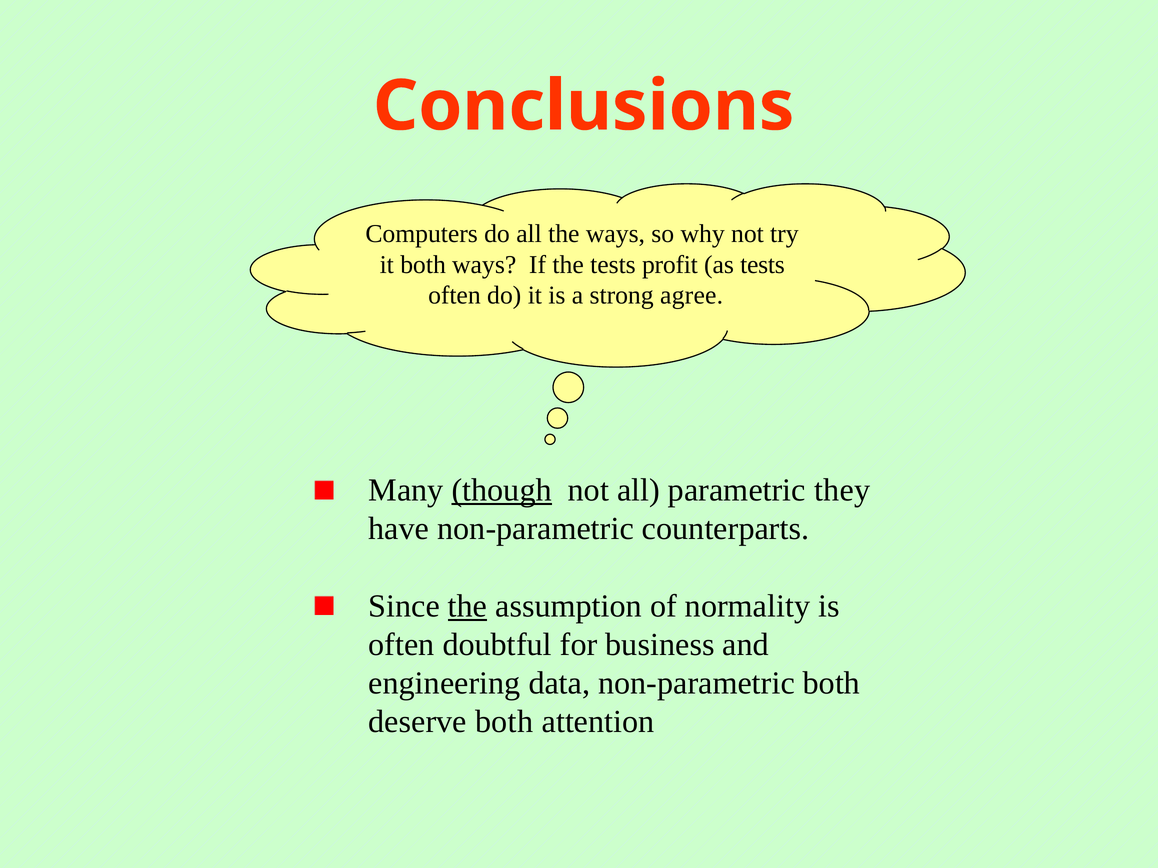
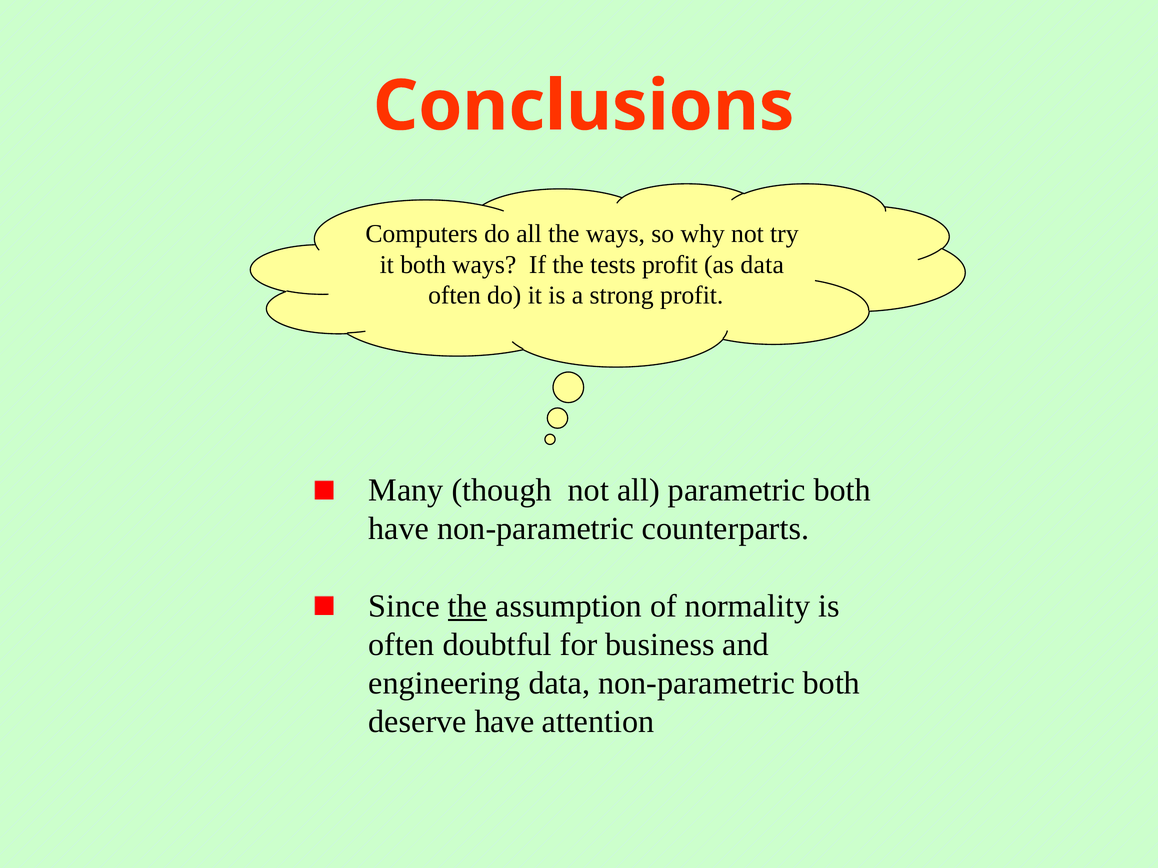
as tests: tests -> data
strong agree: agree -> profit
though underline: present -> none
parametric they: they -> both
deserve both: both -> have
